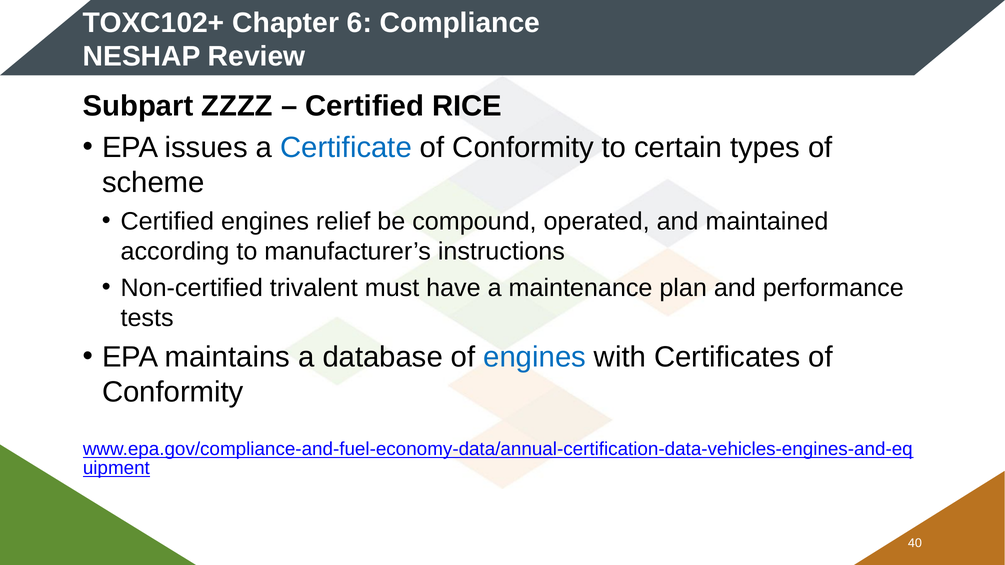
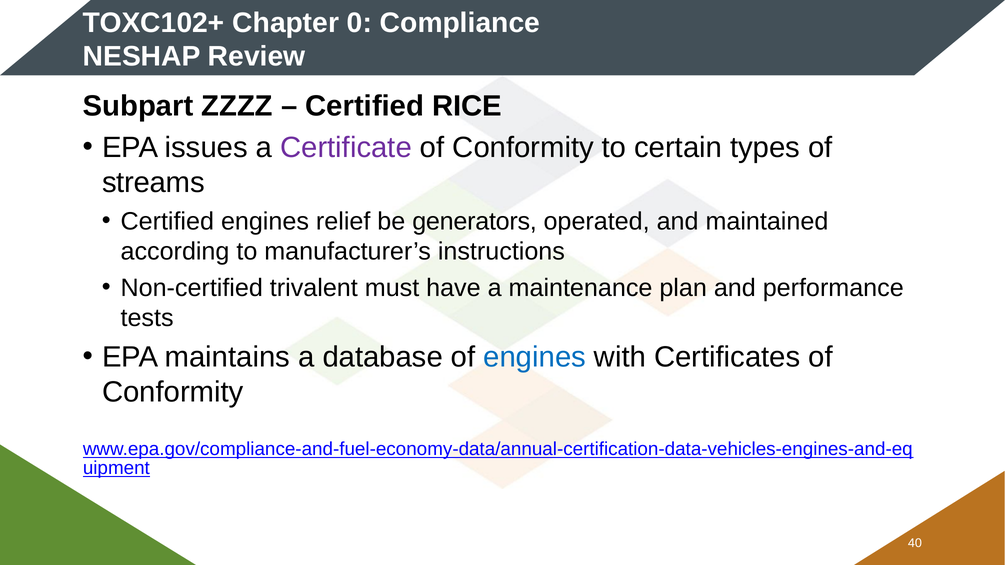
6: 6 -> 0
Certificate colour: blue -> purple
scheme: scheme -> streams
compound: compound -> generators
